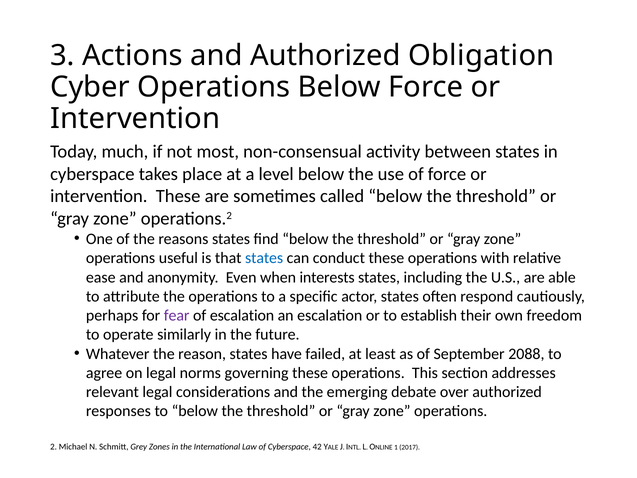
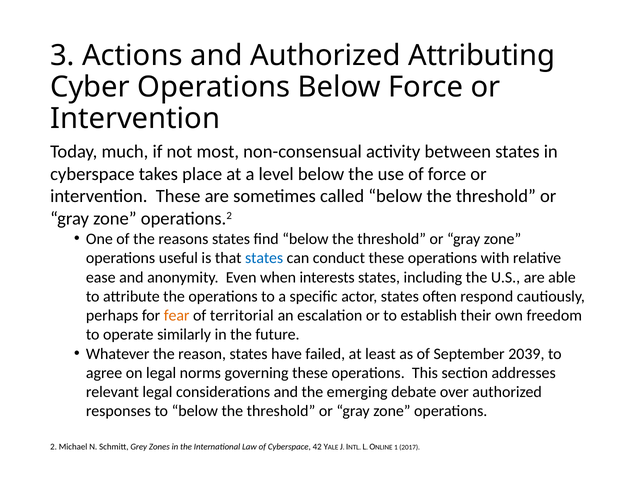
Obligation: Obligation -> Attributing
fear colour: purple -> orange
of escalation: escalation -> territorial
2088: 2088 -> 2039
